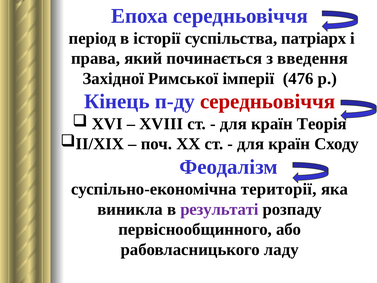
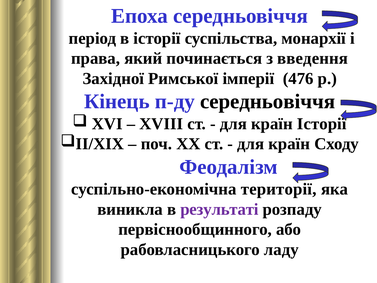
патріарх: патріарх -> монархії
середньовіччя at (268, 101) colour: red -> black
країн Теорія: Теорія -> Історії
